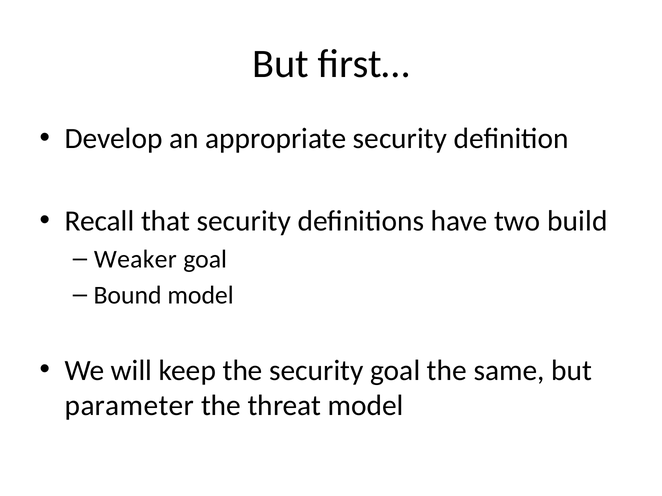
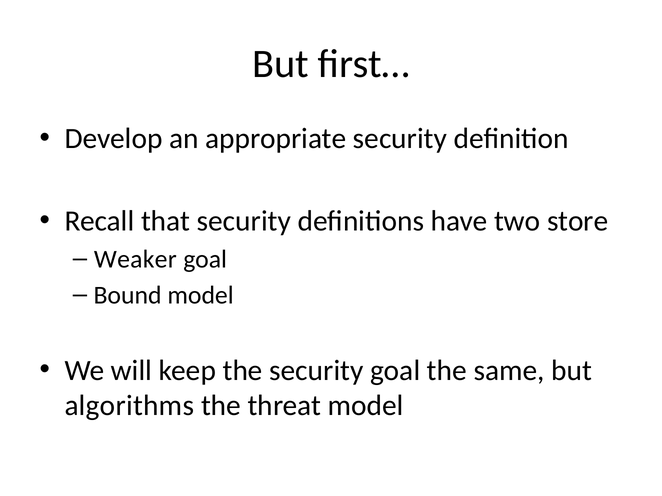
build: build -> store
parameter: parameter -> algorithms
